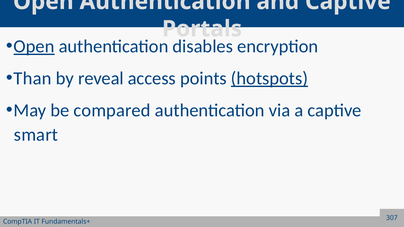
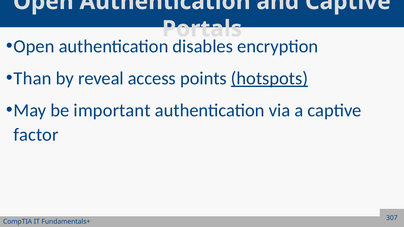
Open at (34, 46) underline: present -> none
compared: compared -> important
smart: smart -> factor
